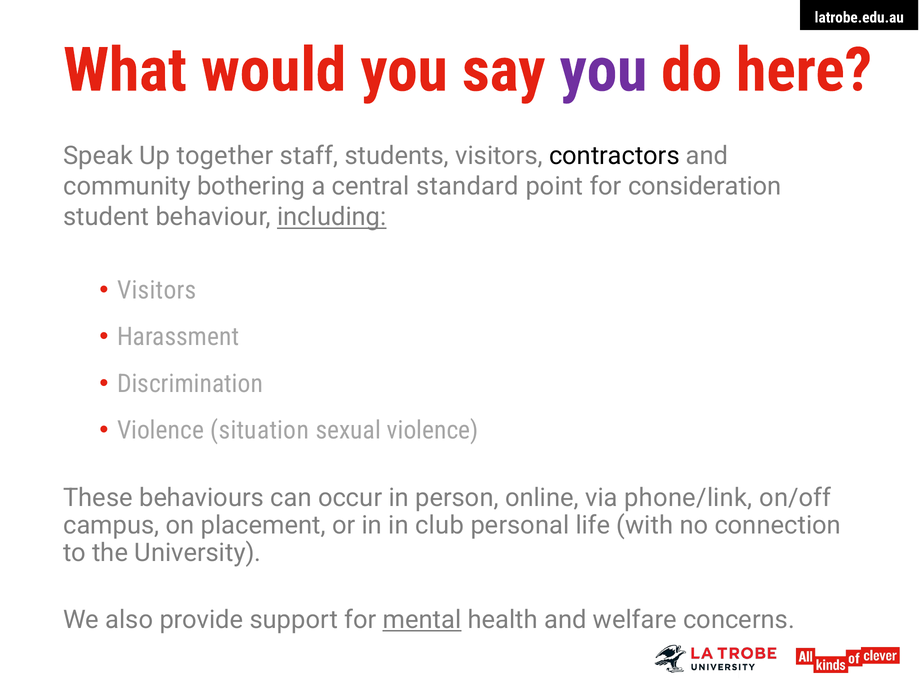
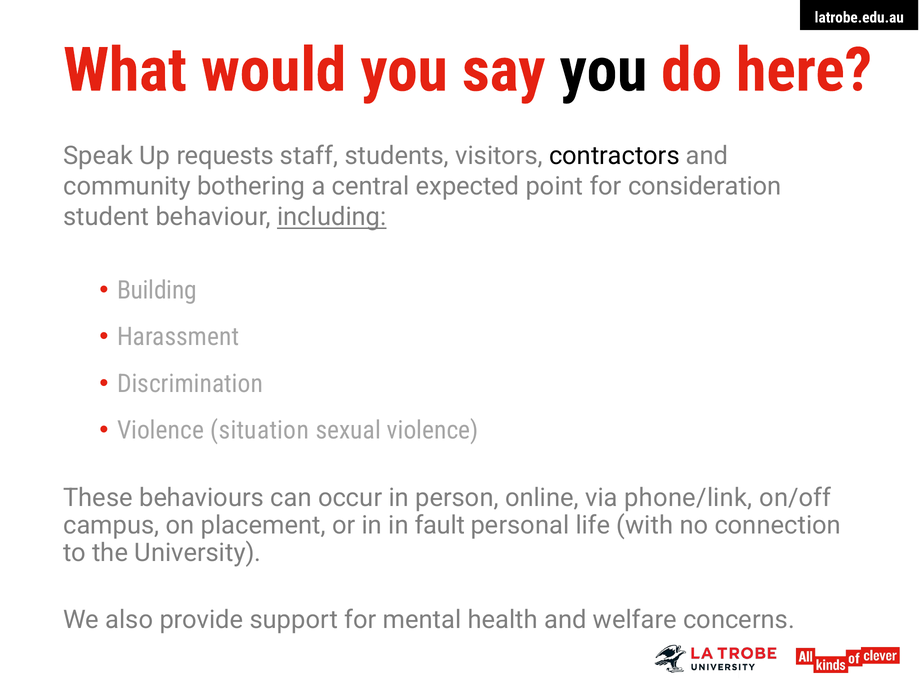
you at (603, 70) colour: purple -> black
together: together -> requests
standard: standard -> expected
Visitors at (157, 290): Visitors -> Building
club: club -> fault
mental underline: present -> none
